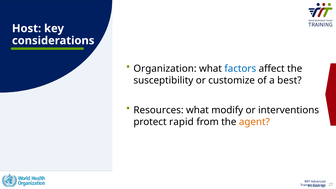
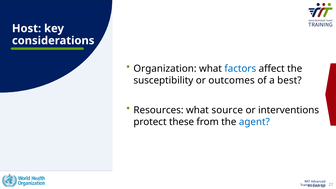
customize: customize -> outcomes
modify: modify -> source
rapid: rapid -> these
agent colour: orange -> blue
